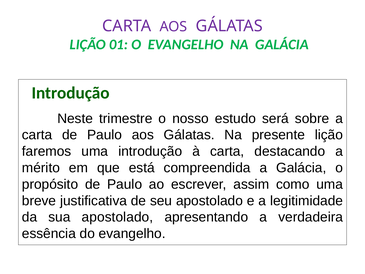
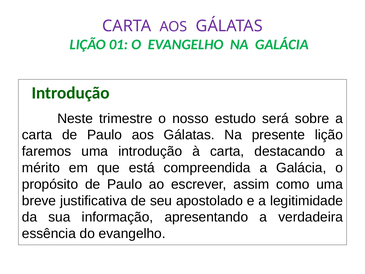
sua apostolado: apostolado -> informação
